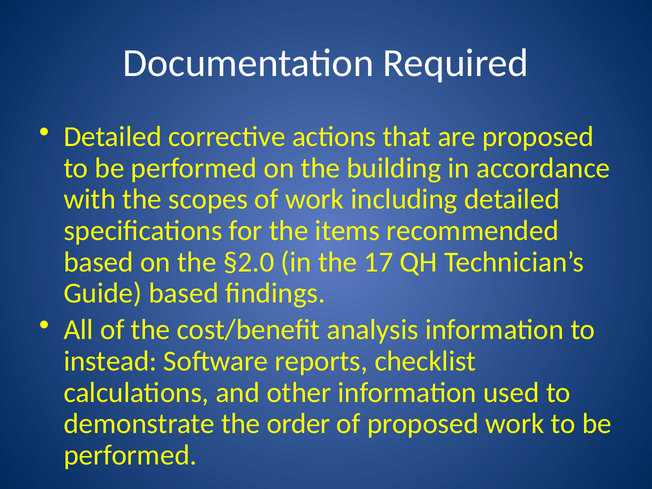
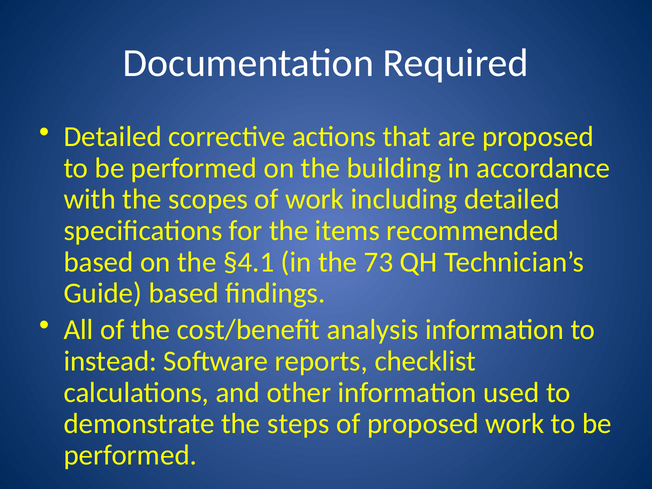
§2.0: §2.0 -> §4.1
17: 17 -> 73
order: order -> steps
